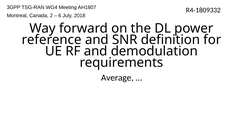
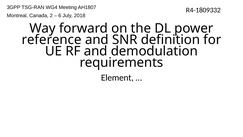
Average: Average -> Element
